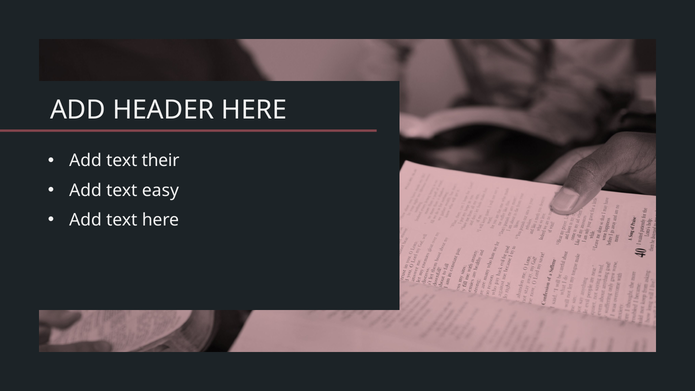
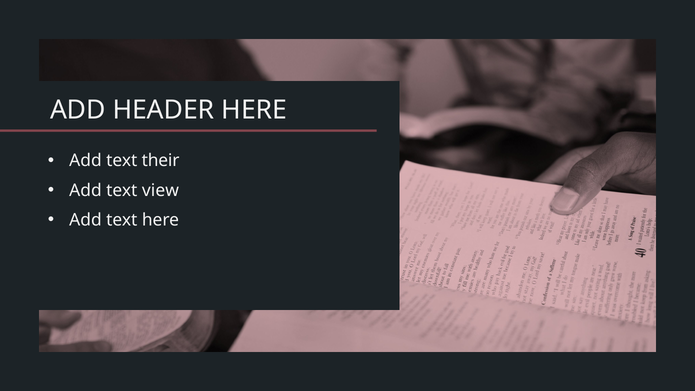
easy: easy -> view
